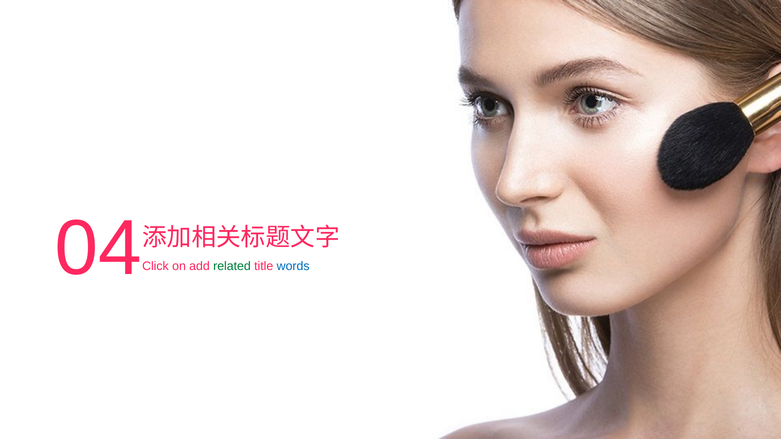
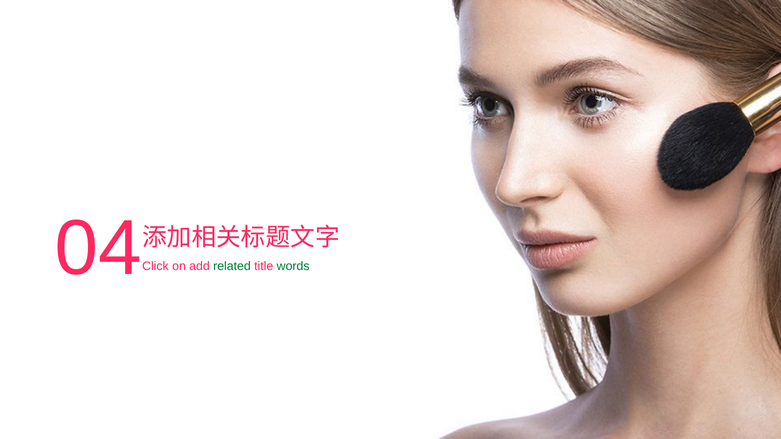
words colour: blue -> green
